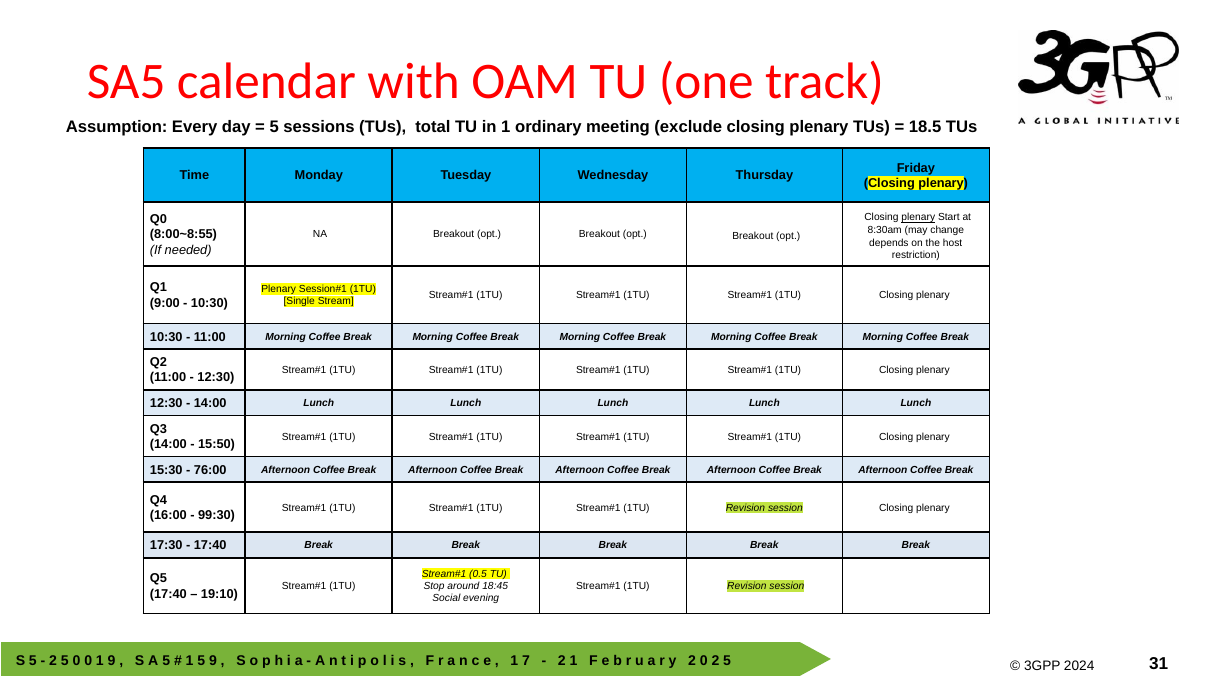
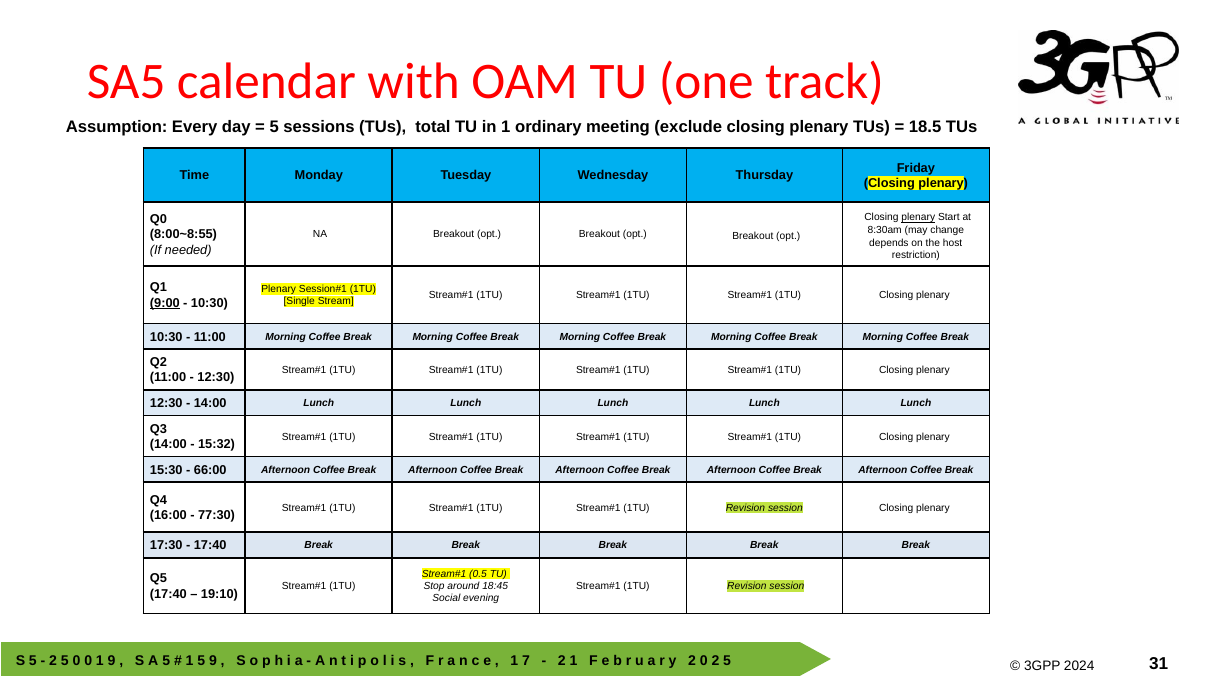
9:00 underline: none -> present
15:50: 15:50 -> 15:32
76:00: 76:00 -> 66:00
99:30: 99:30 -> 77:30
